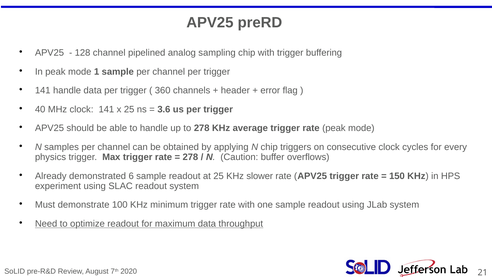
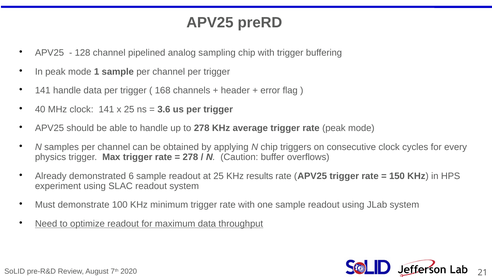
360: 360 -> 168
slower: slower -> results
